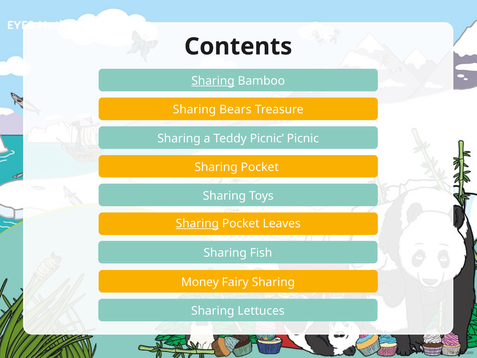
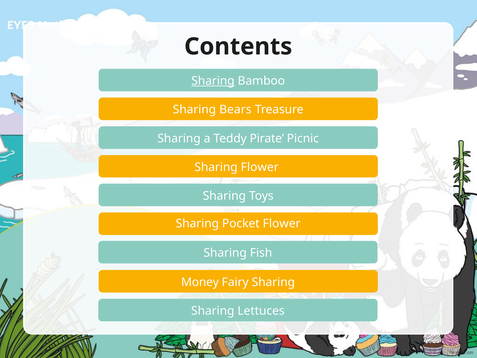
Teddy Picnic: Picnic -> Pirate
Pocket at (260, 167): Pocket -> Flower
Sharing at (197, 223) underline: present -> none
Pocket Leaves: Leaves -> Flower
